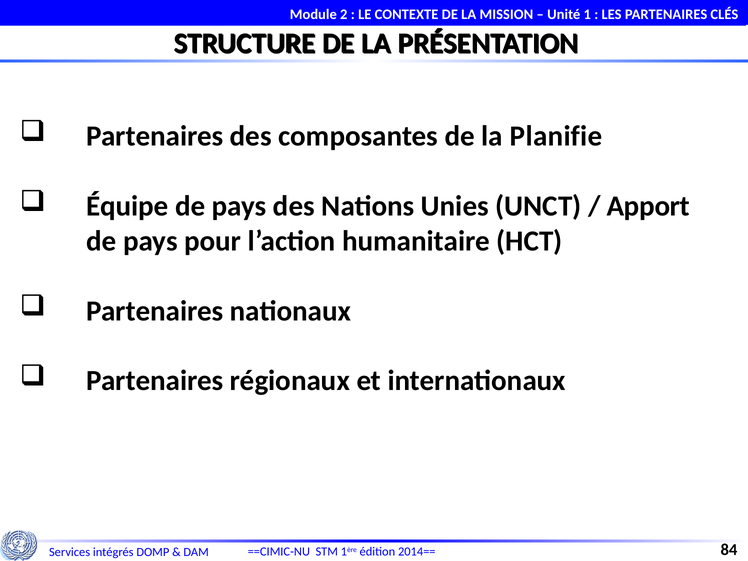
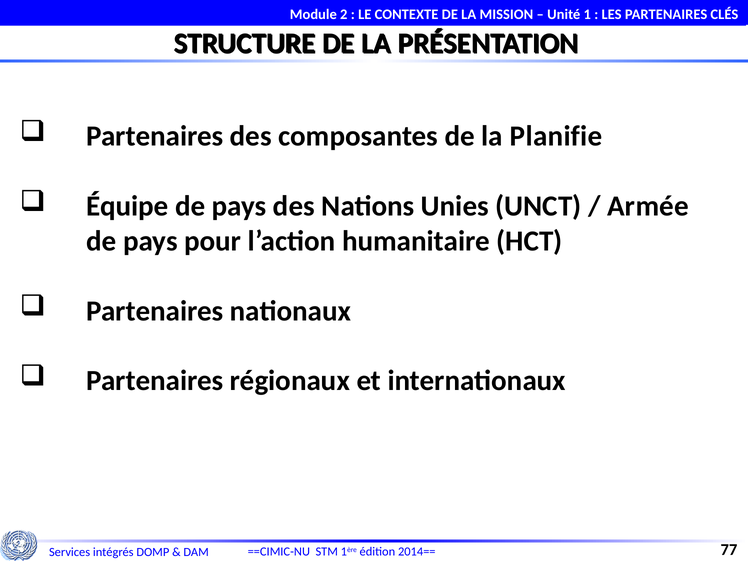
Apport: Apport -> Armée
84: 84 -> 77
